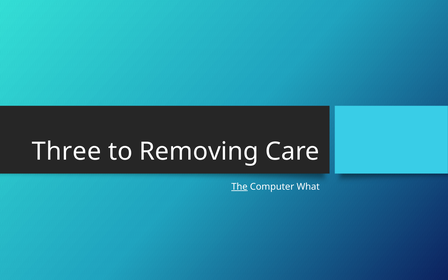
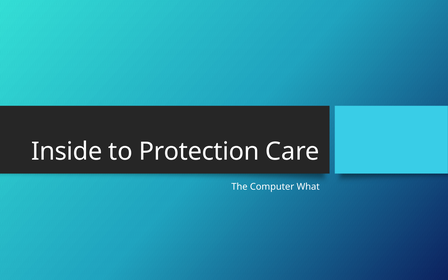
Three: Three -> Inside
Removing: Removing -> Protection
The underline: present -> none
